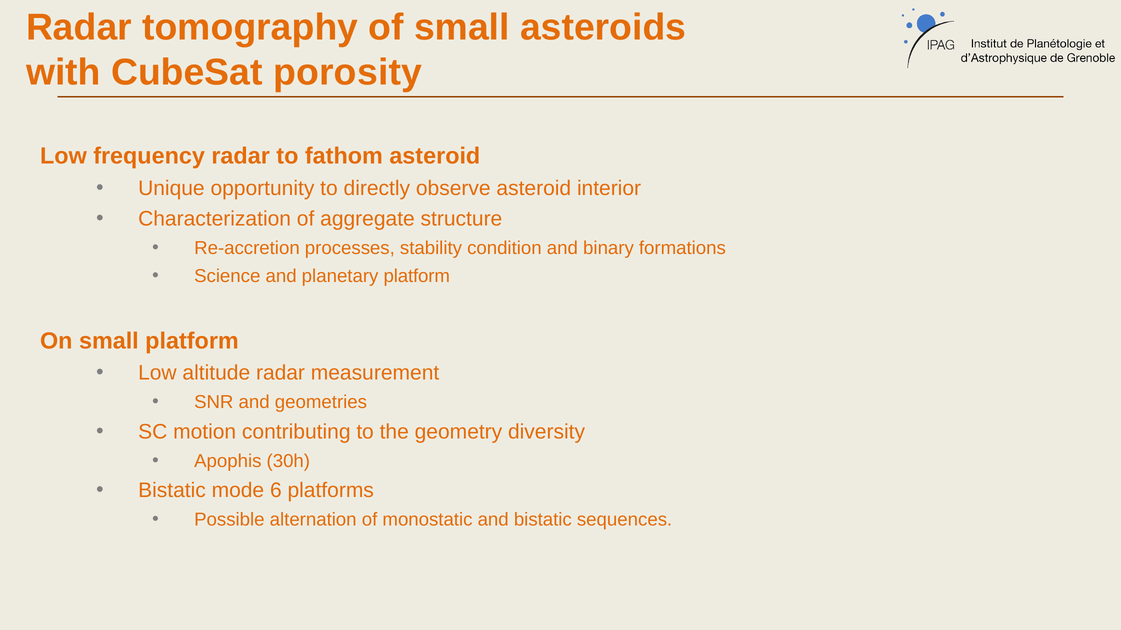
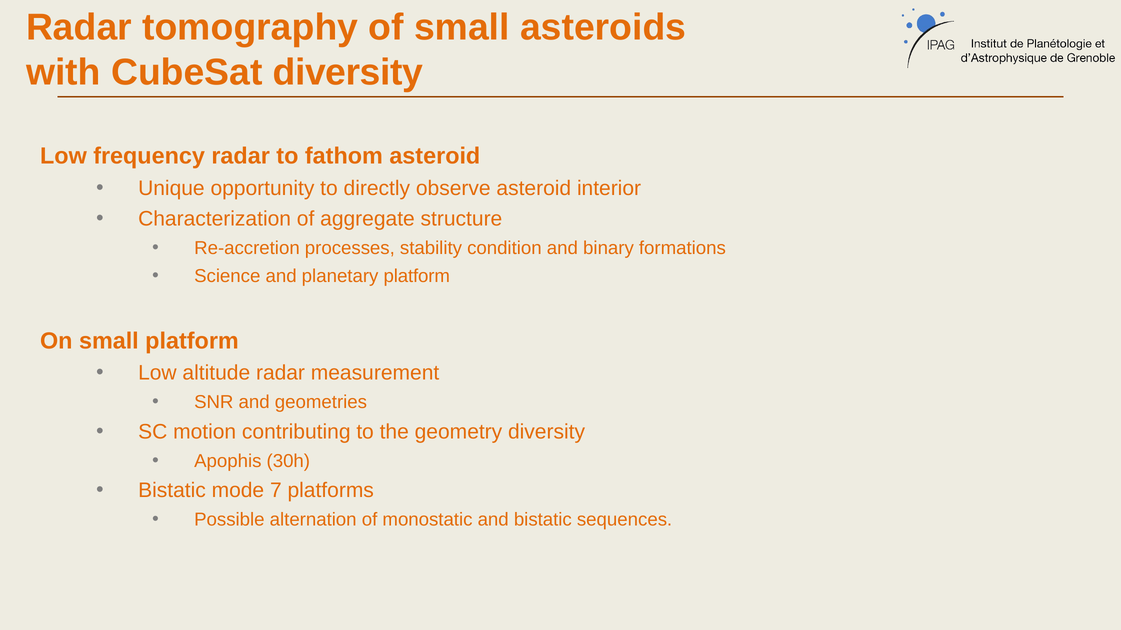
CubeSat porosity: porosity -> diversity
6: 6 -> 7
